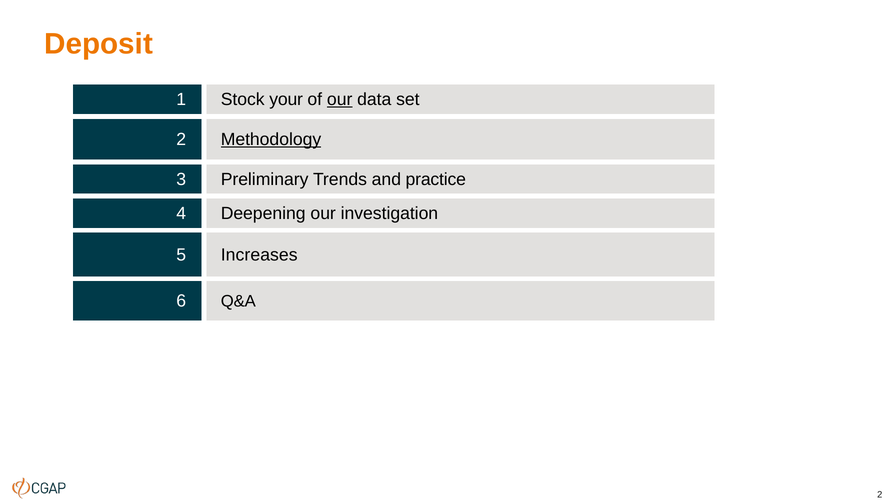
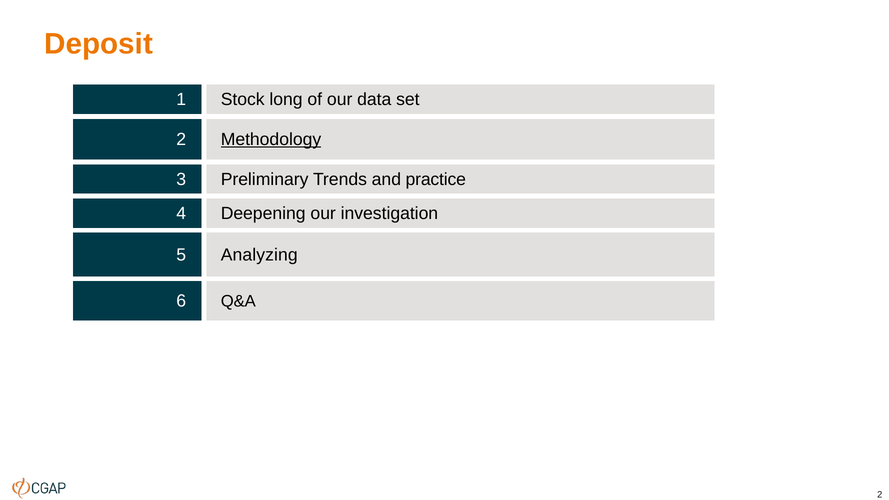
your: your -> long
our at (340, 100) underline: present -> none
Increases: Increases -> Analyzing
